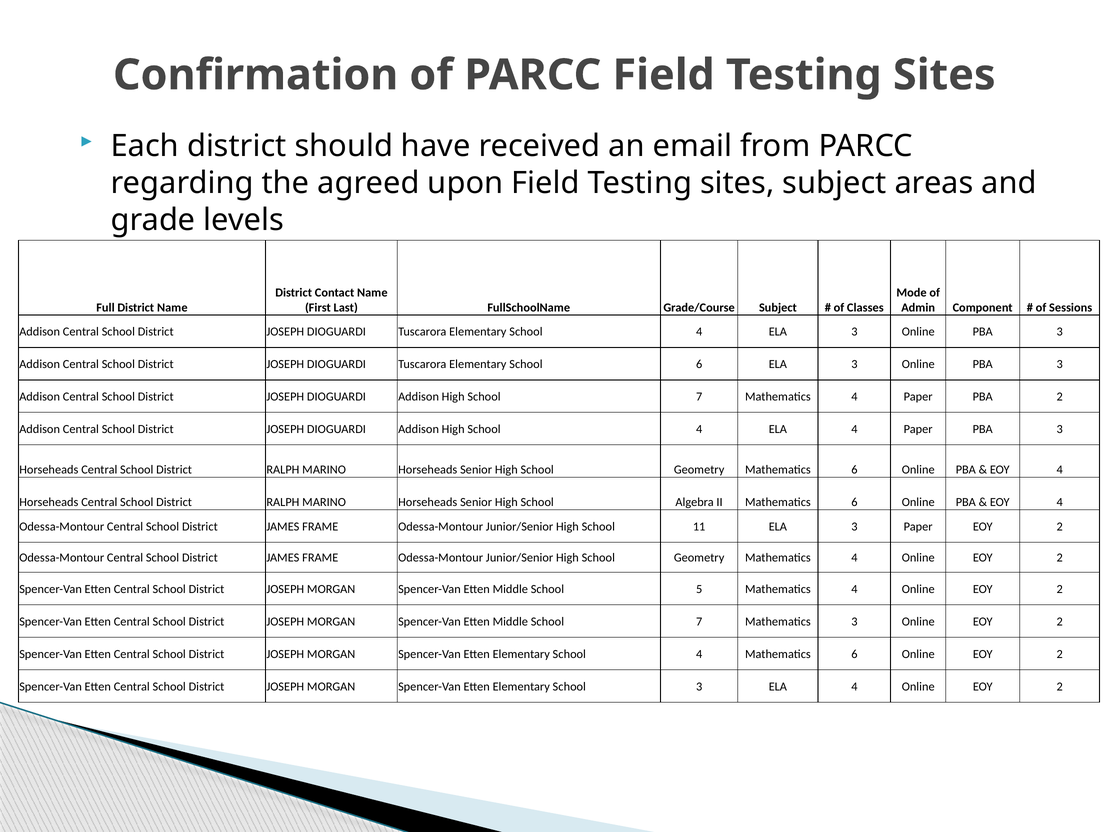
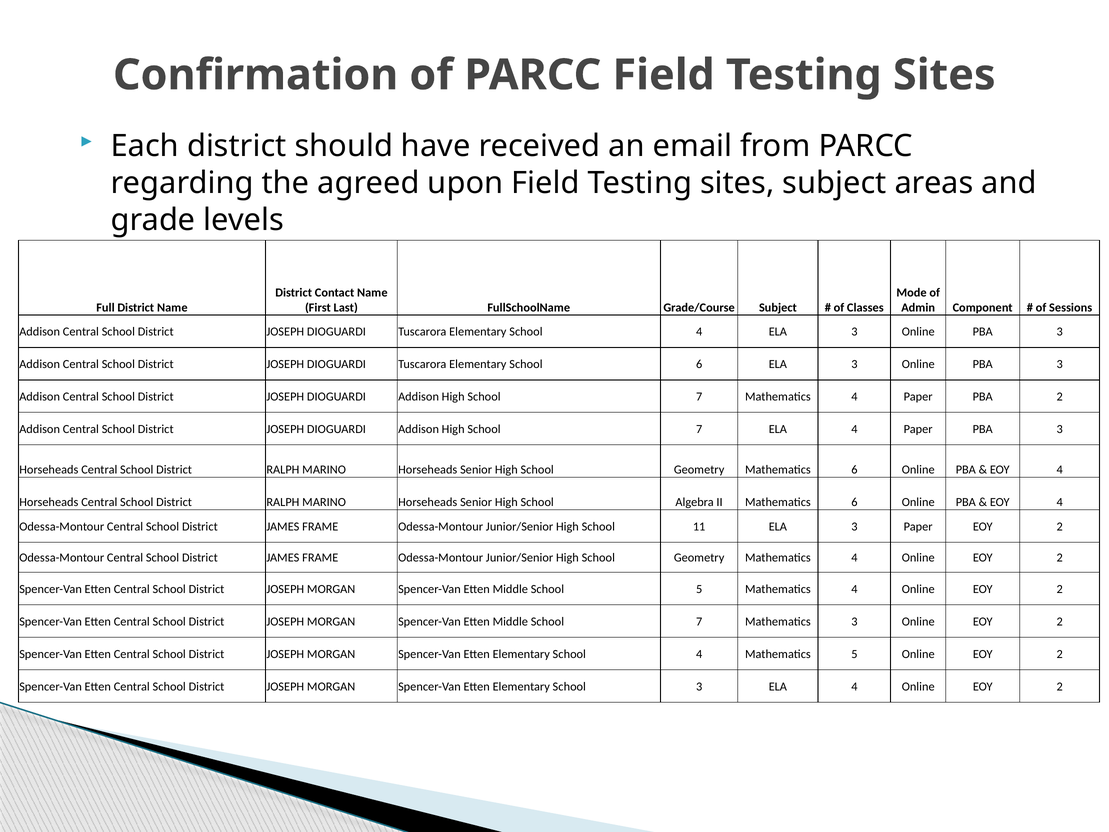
4 at (699, 429): 4 -> 7
4 Mathematics 6: 6 -> 5
